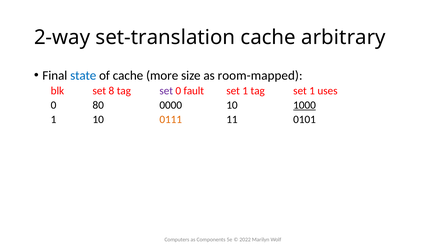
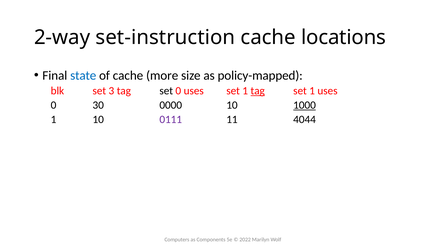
set-translation: set-translation -> set-instruction
arbitrary: arbitrary -> locations
room-mapped: room-mapped -> policy-mapped
8: 8 -> 3
set at (166, 91) colour: purple -> black
0 fault: fault -> uses
tag at (258, 91) underline: none -> present
80: 80 -> 30
0111 colour: orange -> purple
0101: 0101 -> 4044
